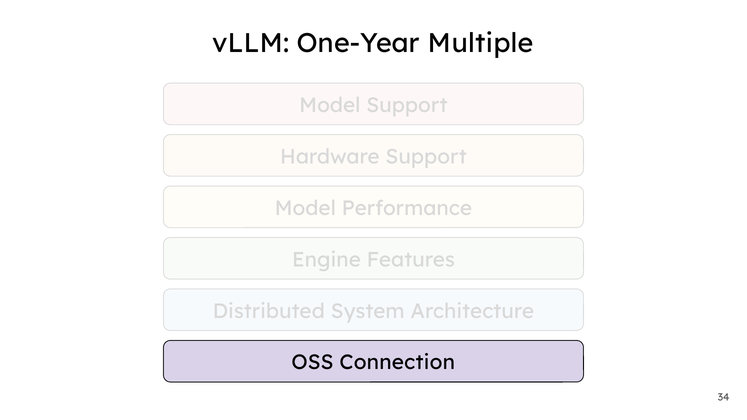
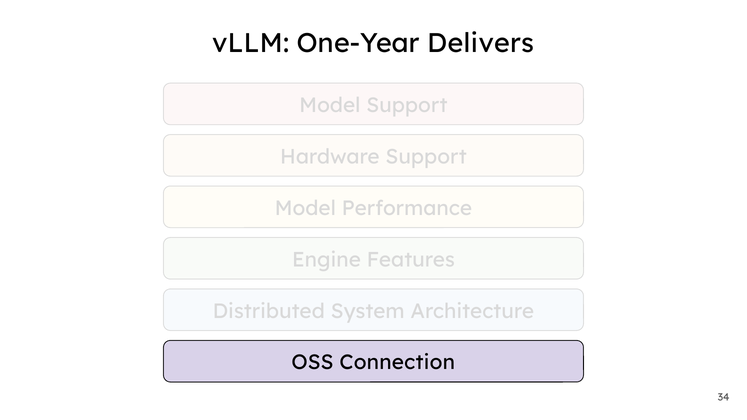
Multiple: Multiple -> Delivers
